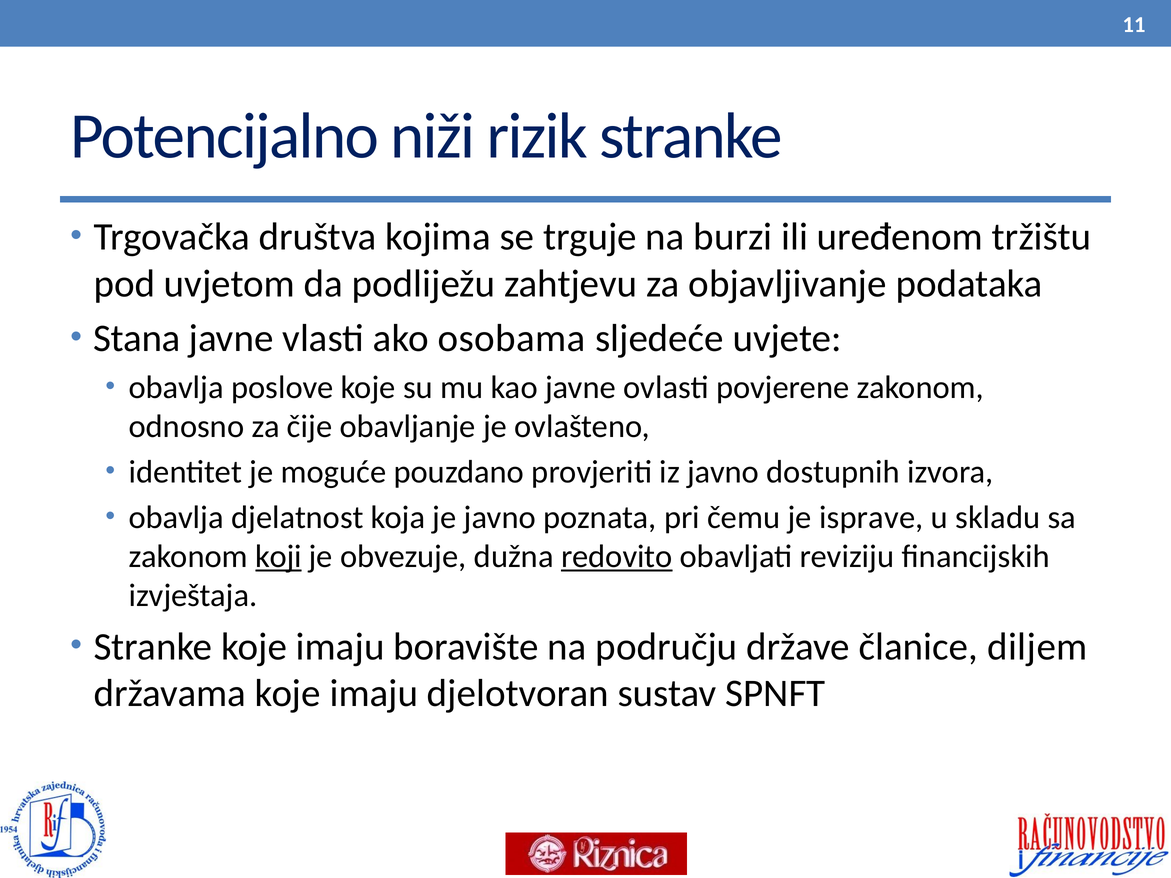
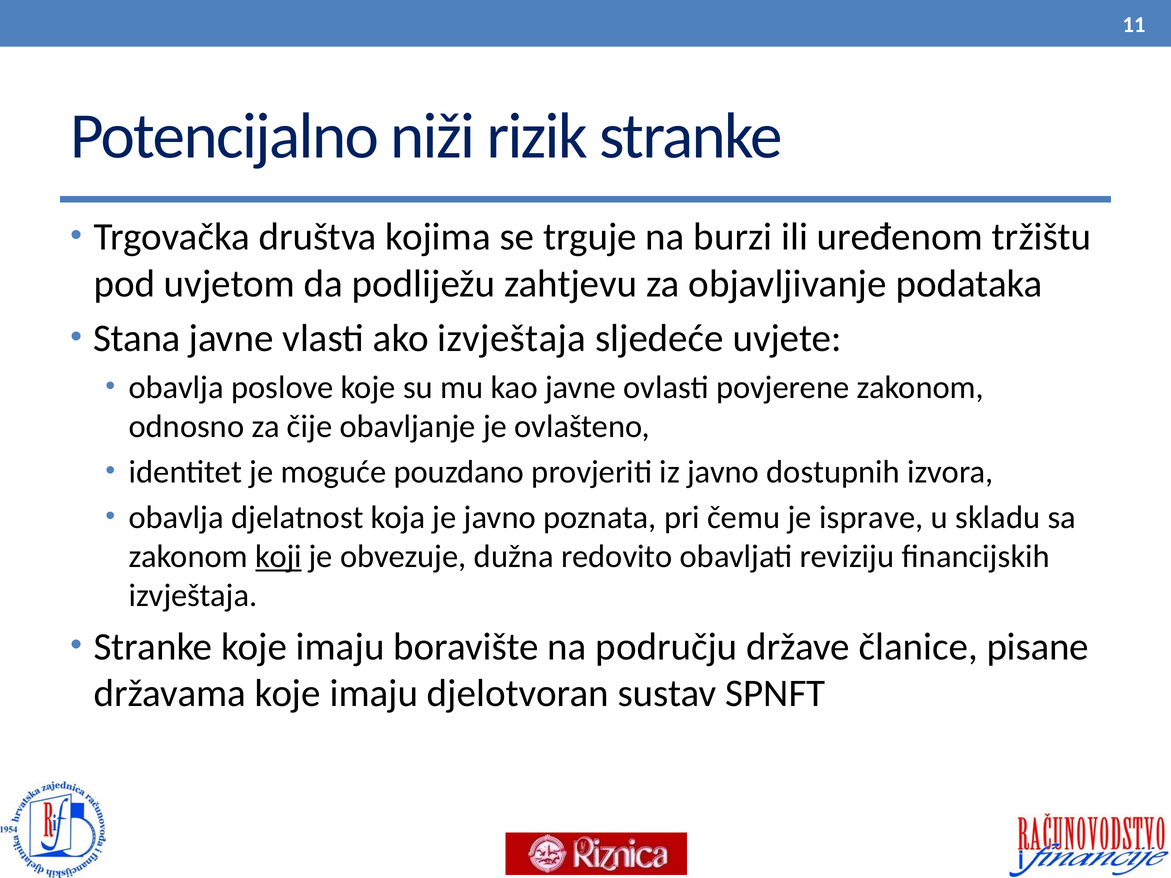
ako osobama: osobama -> izvještaja
redovito underline: present -> none
diljem: diljem -> pisane
